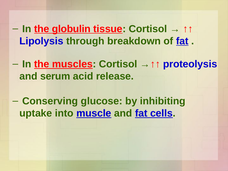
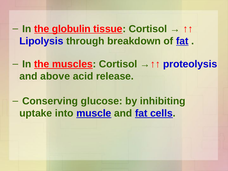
serum: serum -> above
